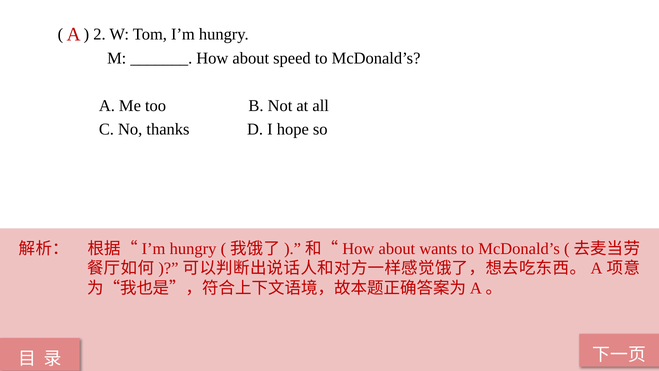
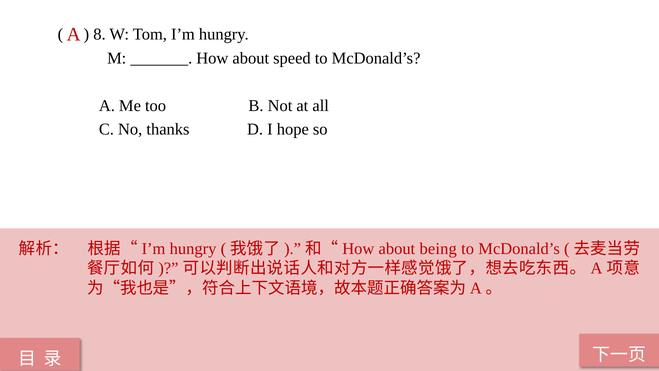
2: 2 -> 8
wants: wants -> being
